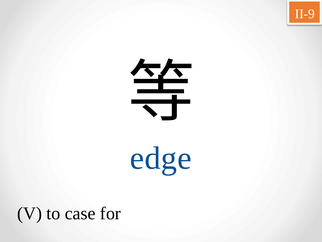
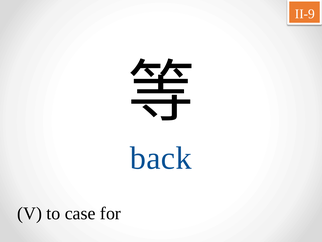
edge: edge -> back
